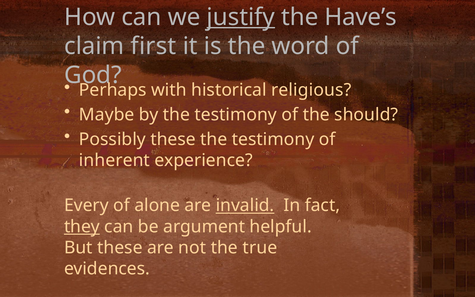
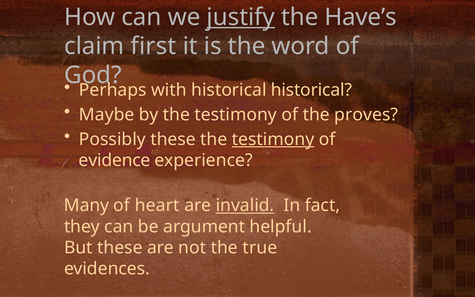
historical religious: religious -> historical
should: should -> proves
testimony at (273, 139) underline: none -> present
inherent: inherent -> evidence
Every: Every -> Many
alone: alone -> heart
they underline: present -> none
